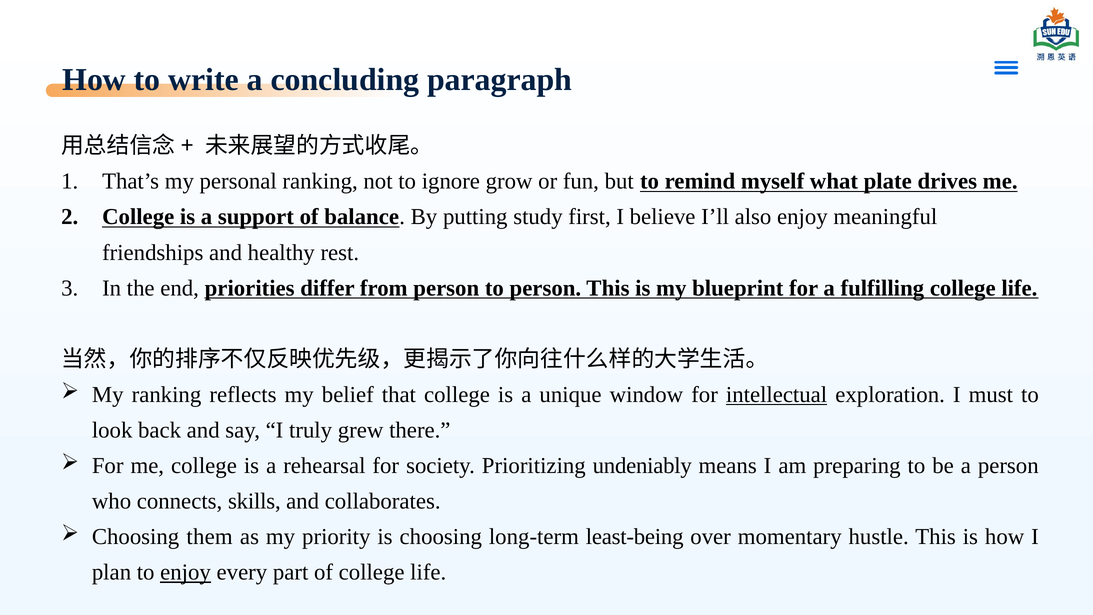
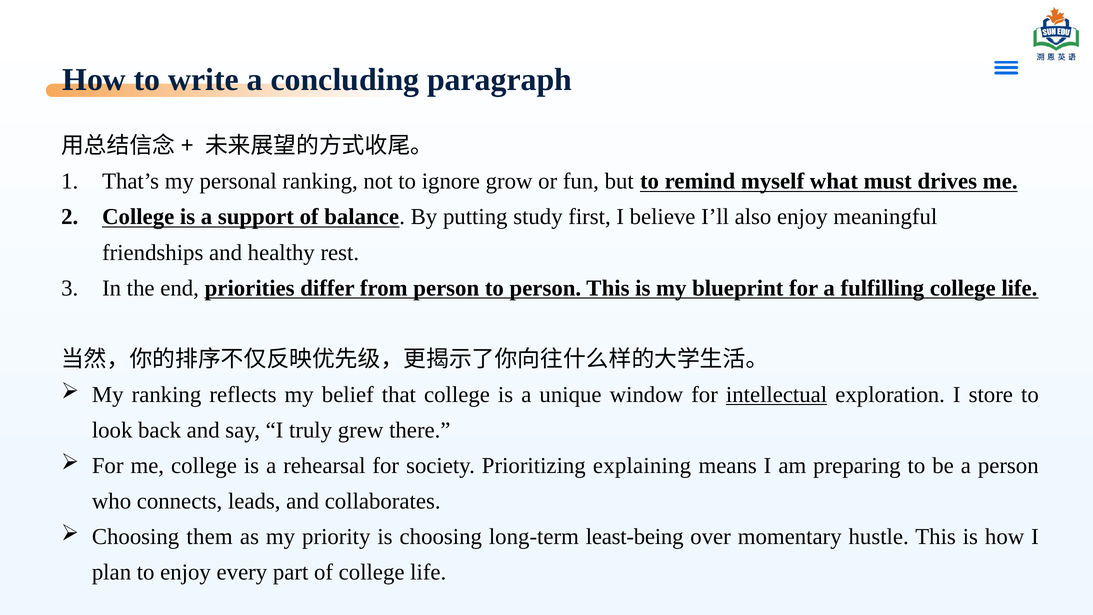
plate: plate -> must
must: must -> store
undeniably: undeniably -> explaining
skills: skills -> leads
enjoy at (186, 572) underline: present -> none
